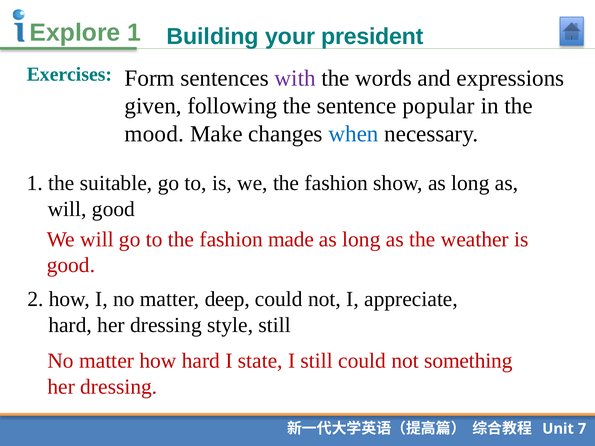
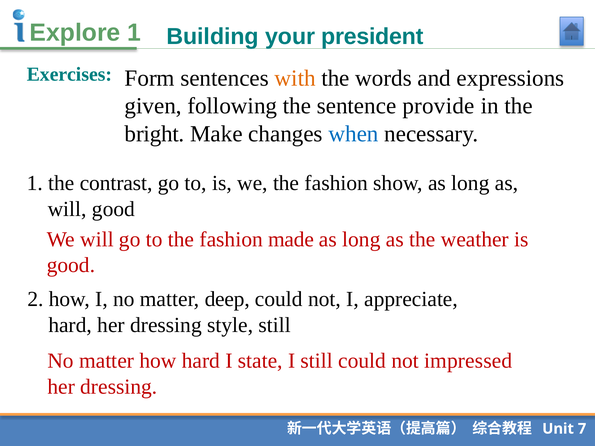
with colour: purple -> orange
popular: popular -> provide
mood: mood -> bright
suitable: suitable -> contrast
something: something -> impressed
